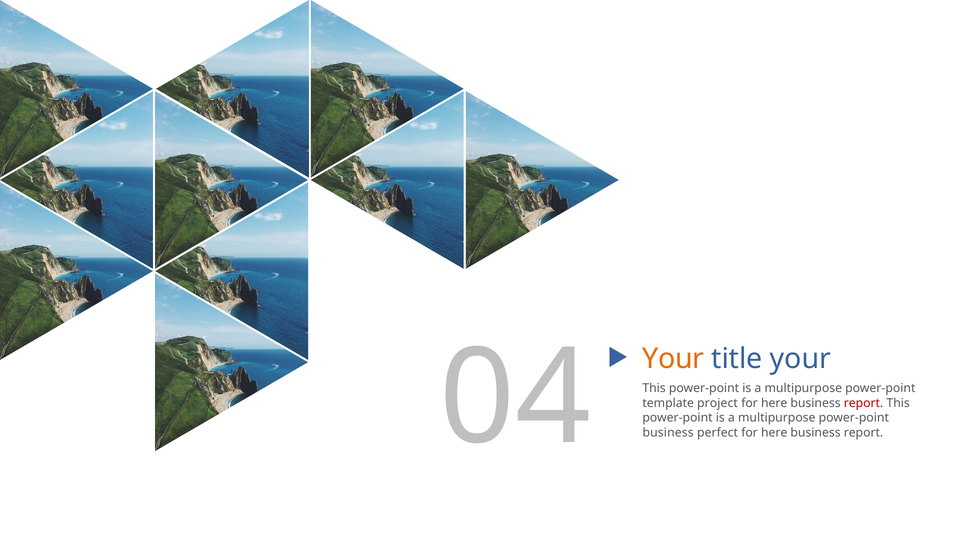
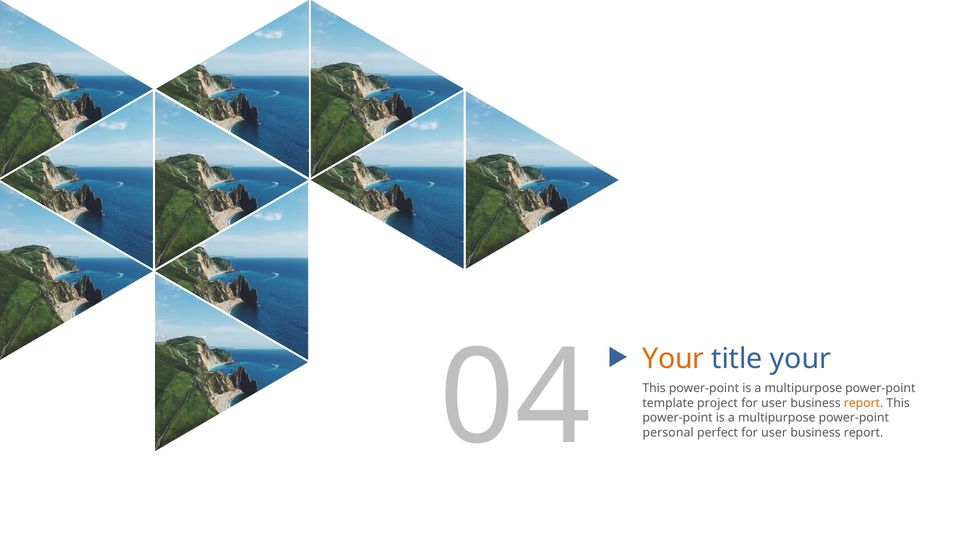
here at (774, 403): here -> user
report at (864, 403) colour: red -> orange
business at (668, 432): business -> personal
perfect for here: here -> user
